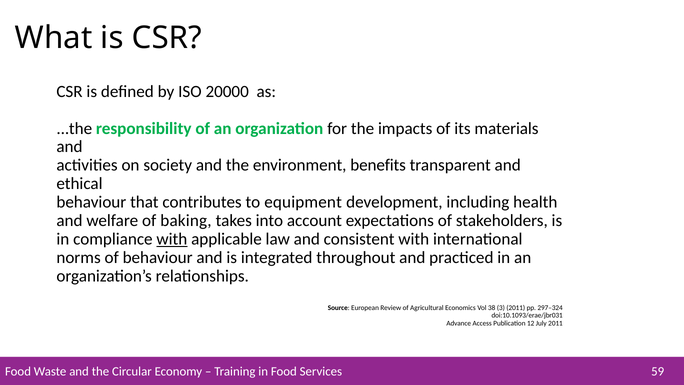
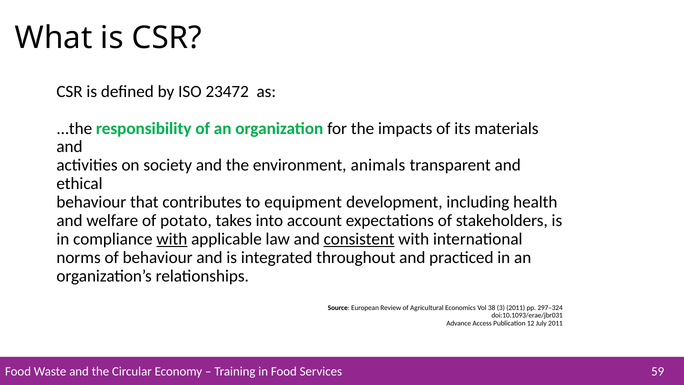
20000: 20000 -> 23472
benefits: benefits -> animals
baking: baking -> potato
consistent underline: none -> present
